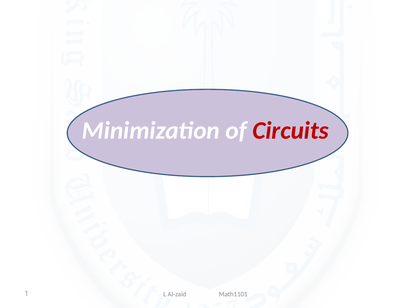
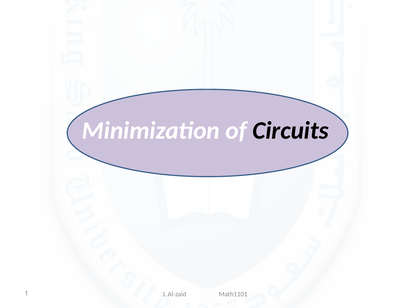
Circuits colour: red -> black
